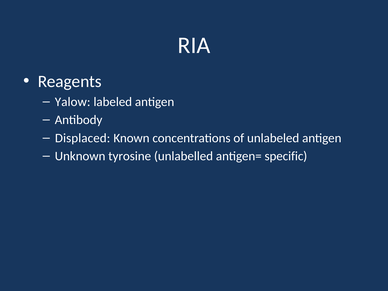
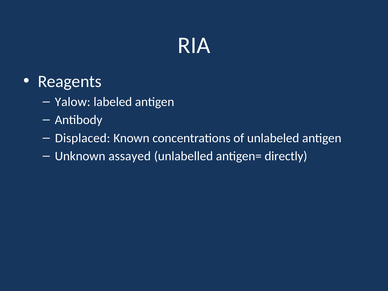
tyrosine: tyrosine -> assayed
specific: specific -> directly
